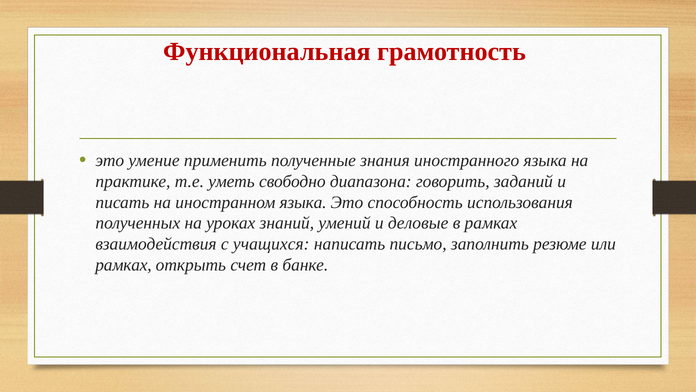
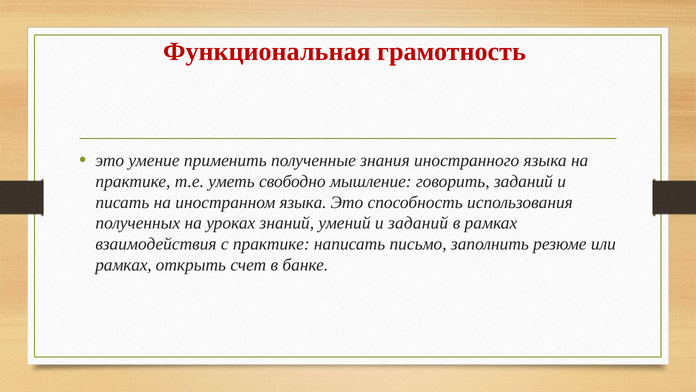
диапазона: диапазона -> мышление
и деловые: деловые -> заданий
с учащихся: учащихся -> практике
